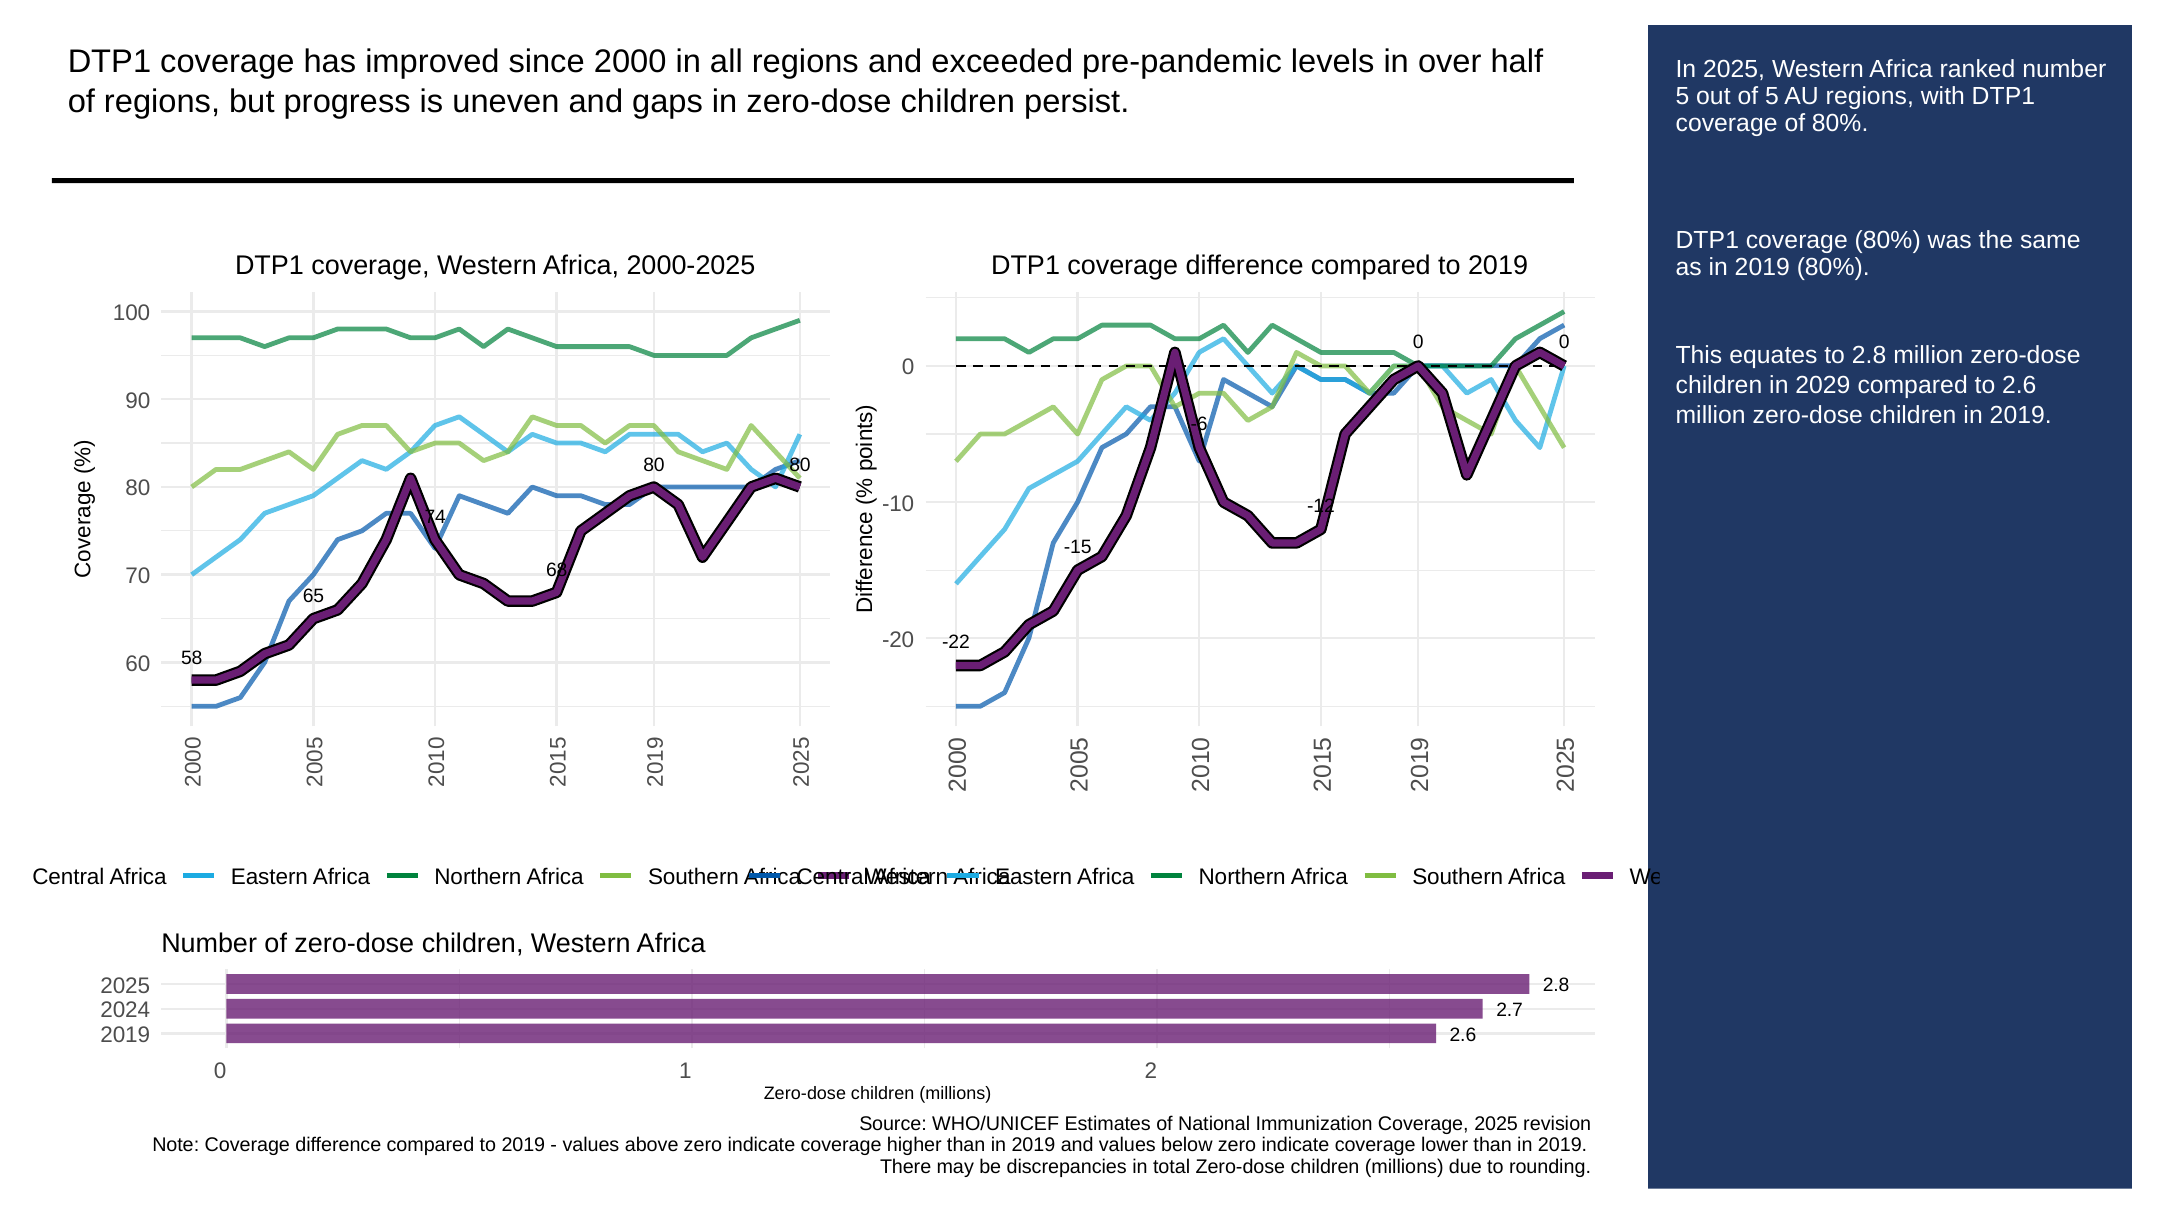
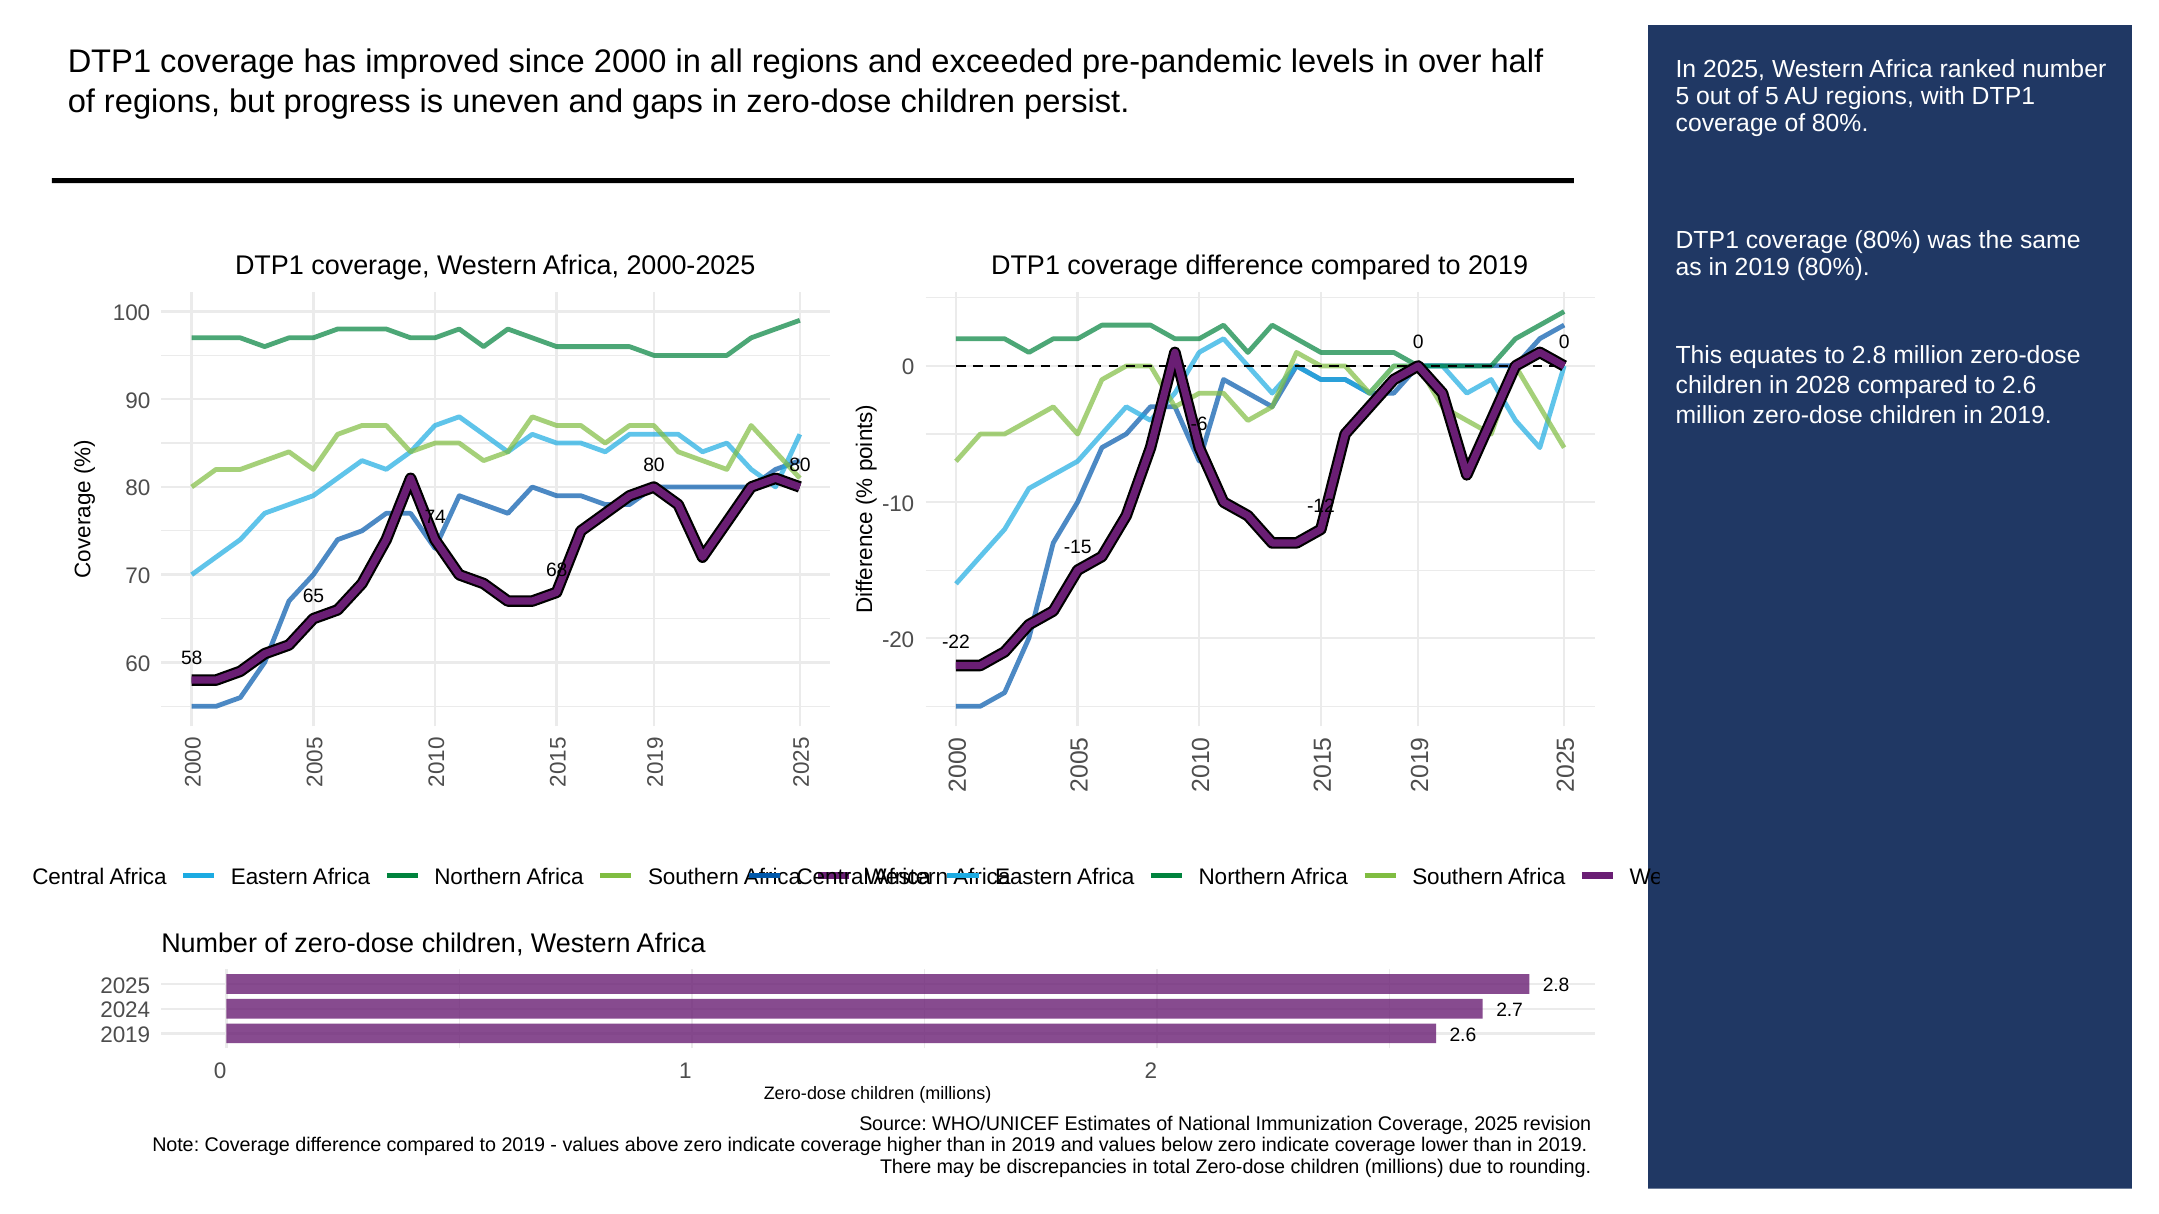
2029: 2029 -> 2028
